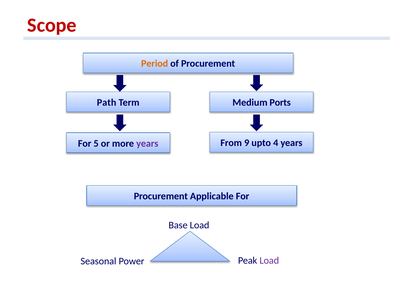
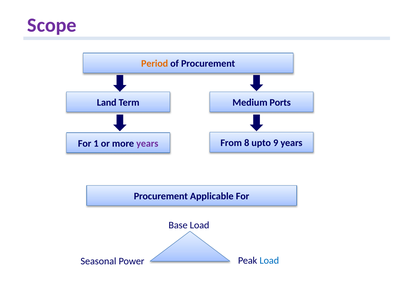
Scope colour: red -> purple
Path: Path -> Land
5: 5 -> 1
9: 9 -> 8
4: 4 -> 9
Load at (269, 261) colour: purple -> blue
